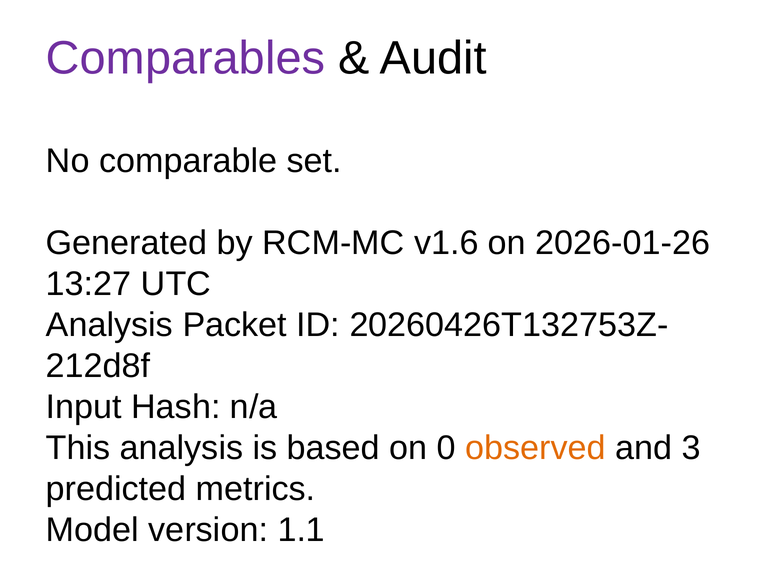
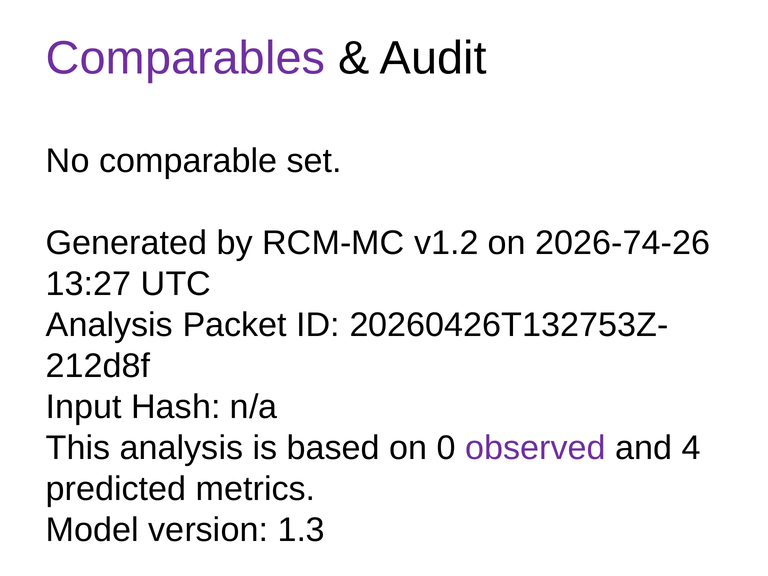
v1.6: v1.6 -> v1.2
2026-01-26: 2026-01-26 -> 2026-74-26
observed colour: orange -> purple
3: 3 -> 4
1.1: 1.1 -> 1.3
